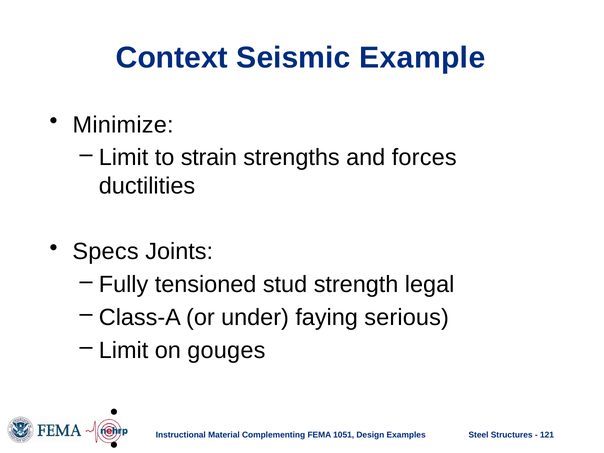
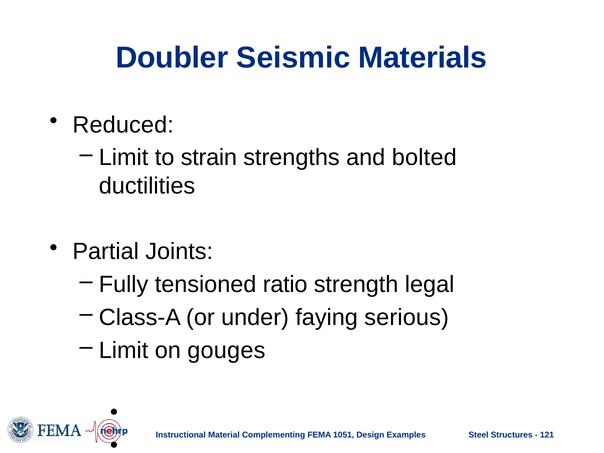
Context: Context -> Doubler
Example: Example -> Materials
Minimize: Minimize -> Reduced
forces: forces -> bolted
Specs: Specs -> Partial
stud: stud -> ratio
